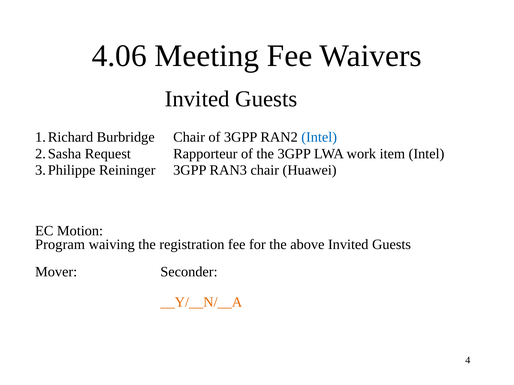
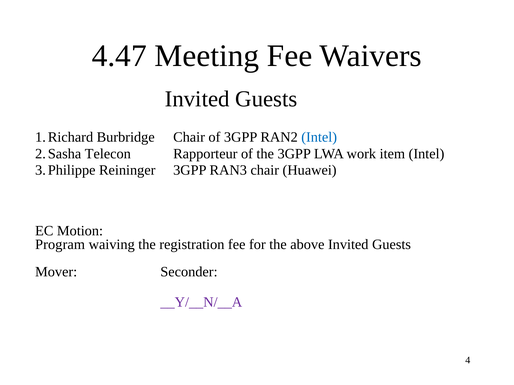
4.06: 4.06 -> 4.47
Request: Request -> Telecon
__Y/__N/__A colour: orange -> purple
